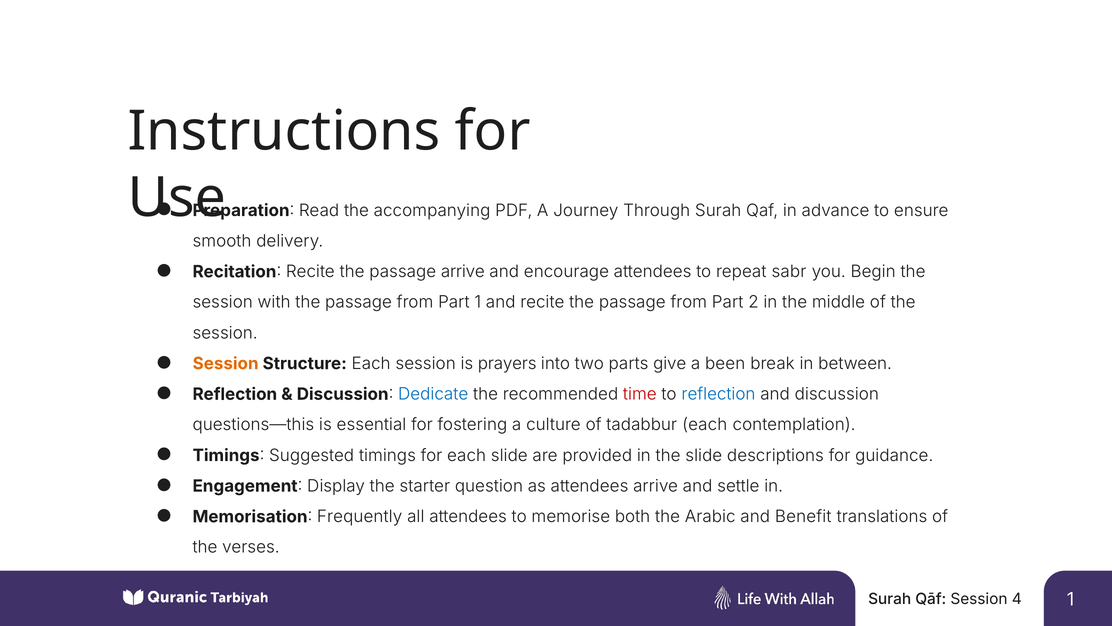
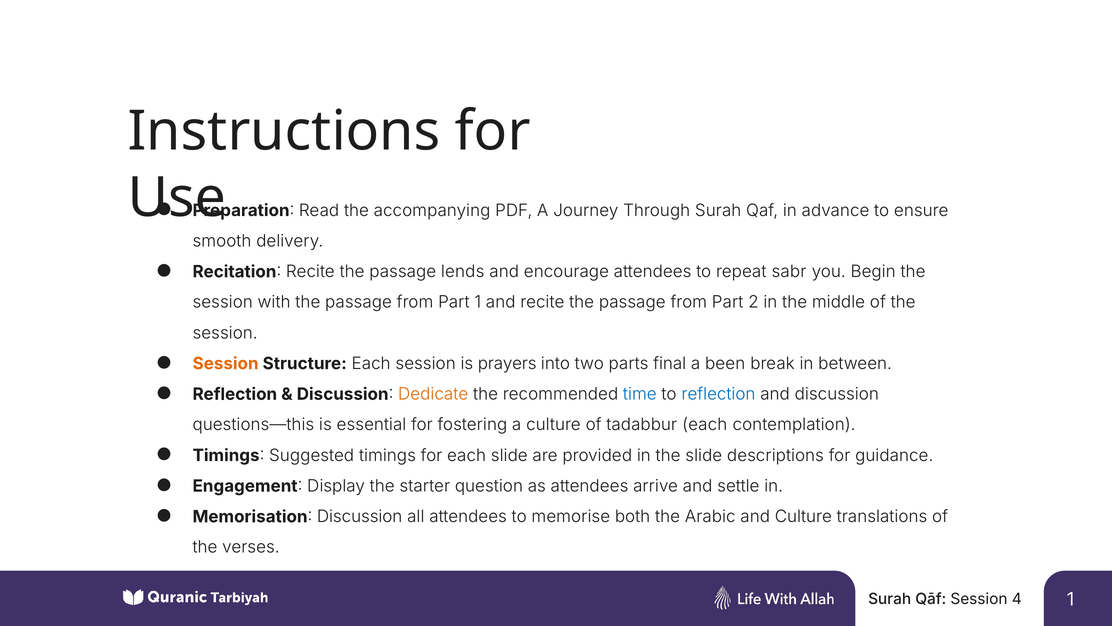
passage arrive: arrive -> lends
give: give -> final
Dedicate colour: blue -> orange
time colour: red -> blue
Memorisation Frequently: Frequently -> Discussion
and Benefit: Benefit -> Culture
